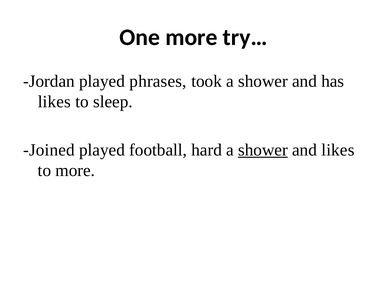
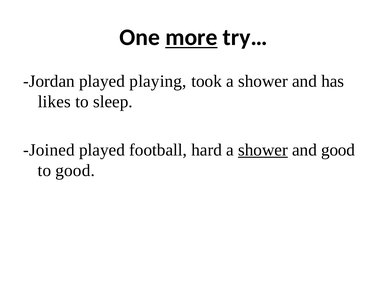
more at (191, 37) underline: none -> present
phrases: phrases -> playing
and likes: likes -> good
to more: more -> good
